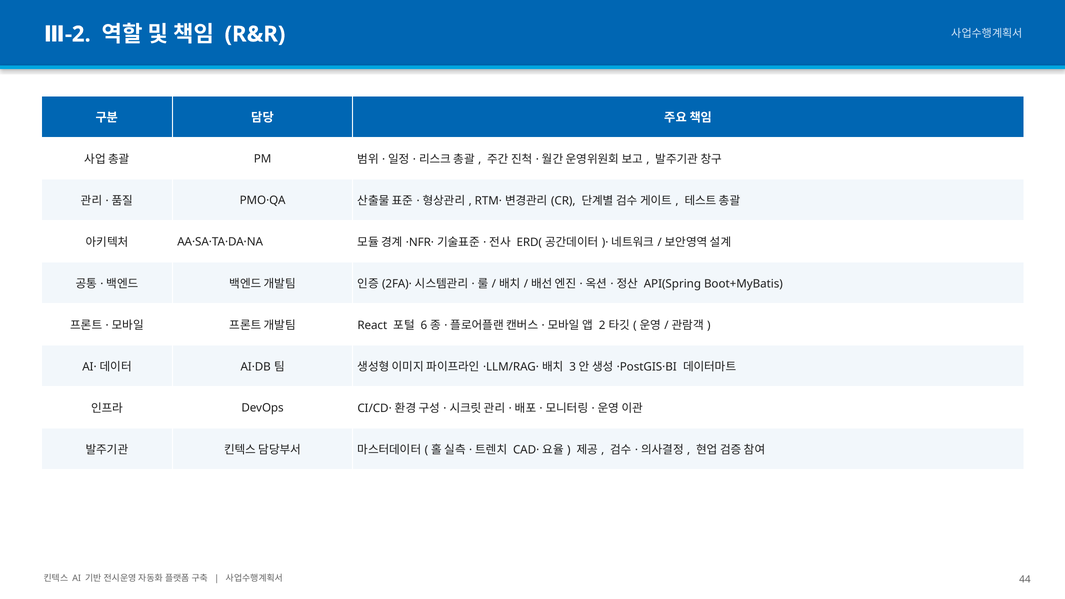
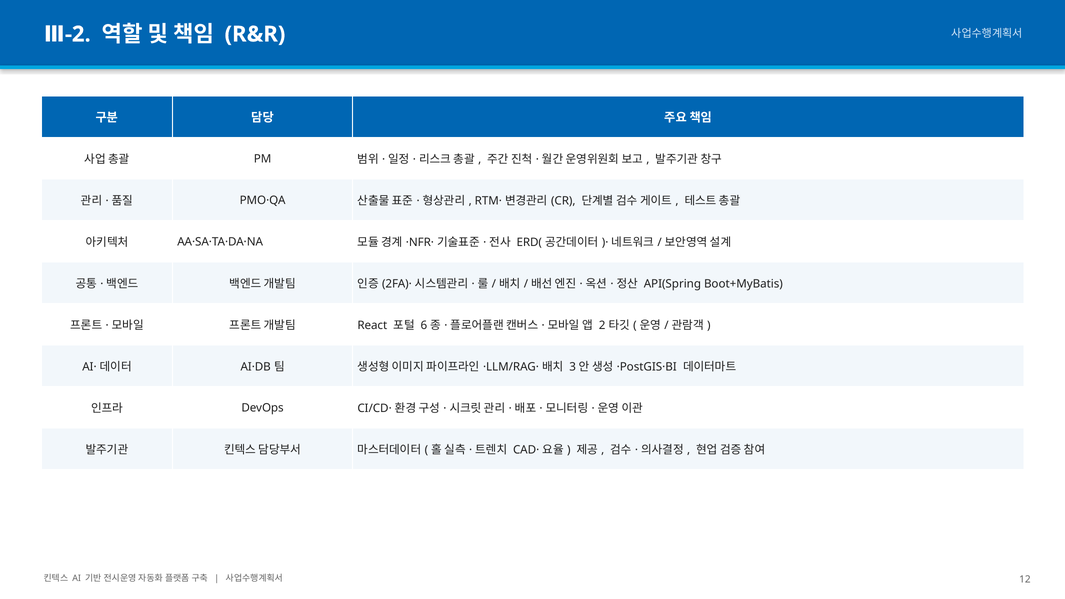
44: 44 -> 12
